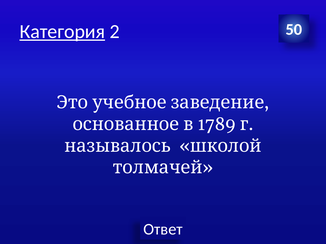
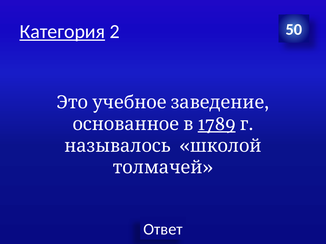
1789 underline: none -> present
